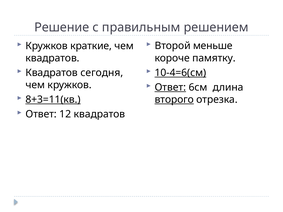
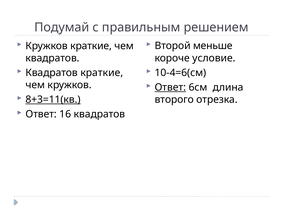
Решение: Решение -> Подумай
памятку: памятку -> условие
10-4=6(см underline: present -> none
Квадратов сегодня: сегодня -> краткие
второго underline: present -> none
12: 12 -> 16
